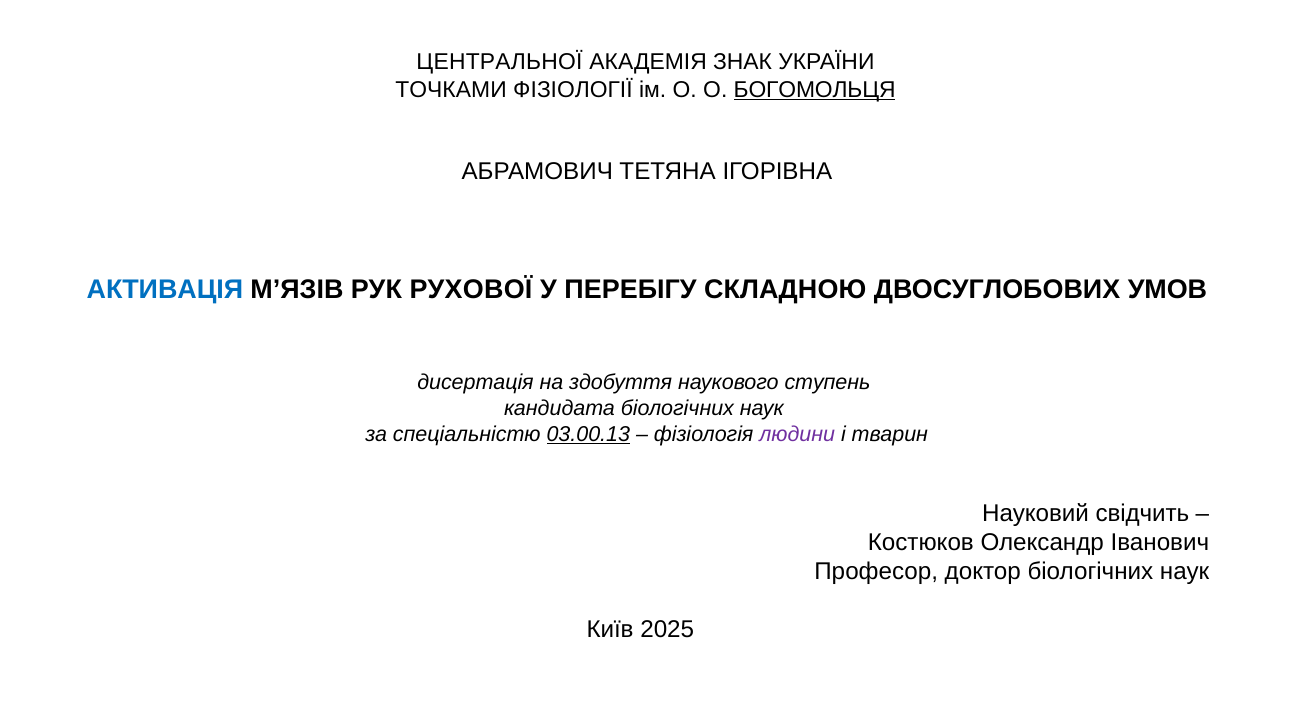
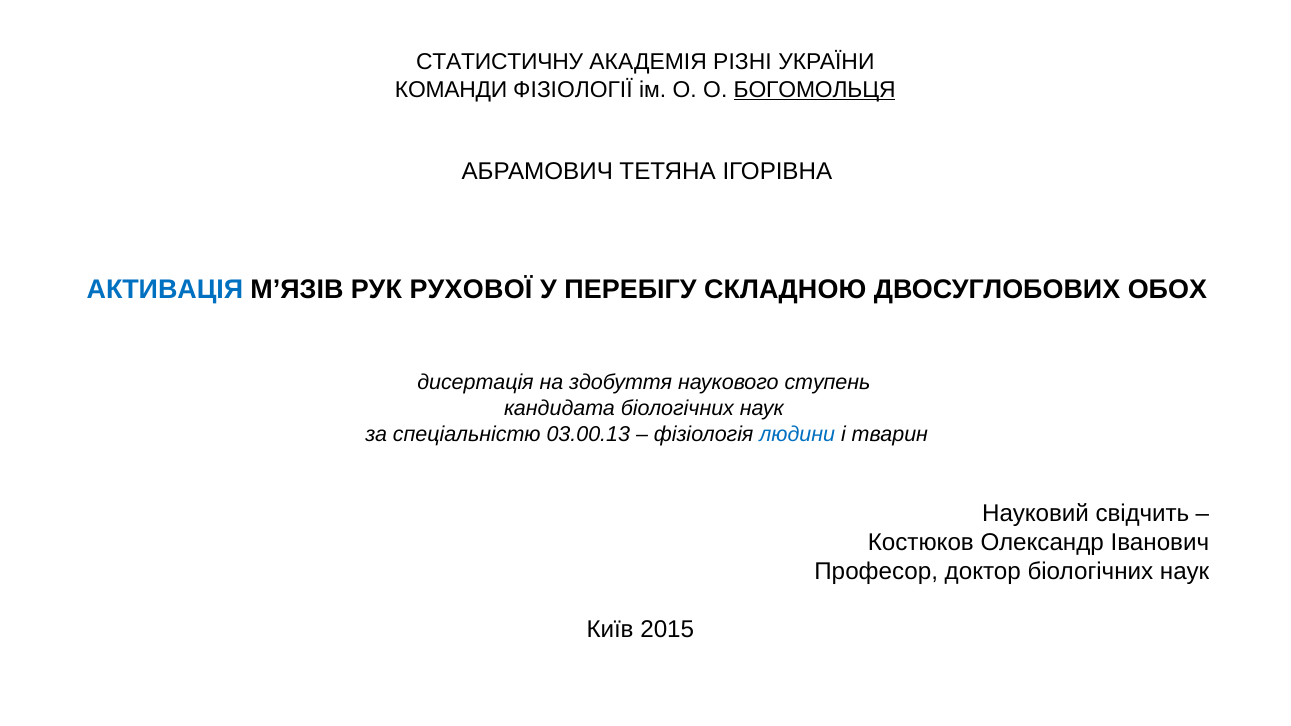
ЦЕНТРАЛЬНОЇ: ЦЕНТРАЛЬНОЇ -> СТАТИСТИЧНУ
ЗНАК: ЗНАК -> РІЗНІ
ТОЧКАМИ: ТОЧКАМИ -> КОМАНДИ
УМОВ: УМОВ -> ОБОХ
03.00.13 underline: present -> none
людини colour: purple -> blue
2025: 2025 -> 2015
